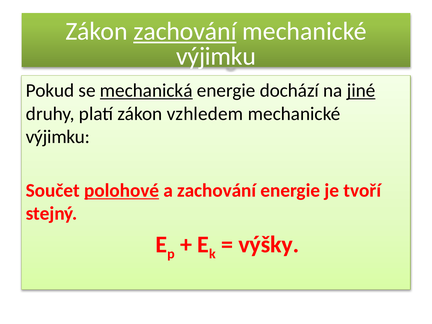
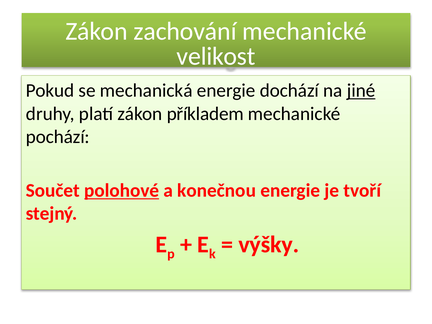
zachování at (185, 31) underline: present -> none
výjimku at (216, 56): výjimku -> velikost
mechanická underline: present -> none
vzhledem: vzhledem -> příkladem
výjimku at (58, 137): výjimku -> pochází
a zachování: zachování -> konečnou
